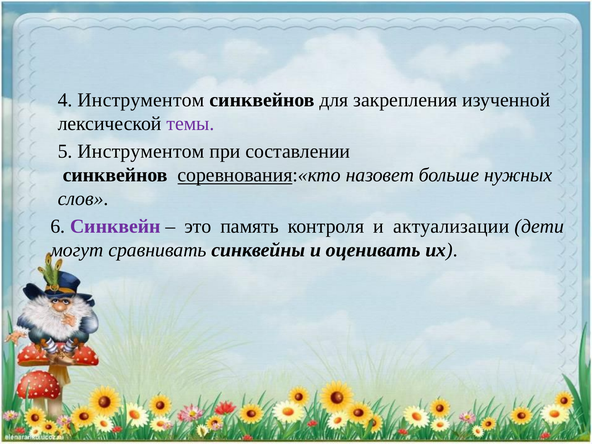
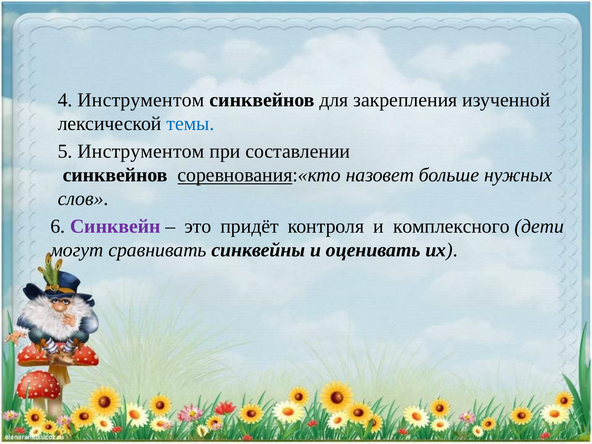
темы colour: purple -> blue
память: память -> придёт
актуализации: актуализации -> комплексного
